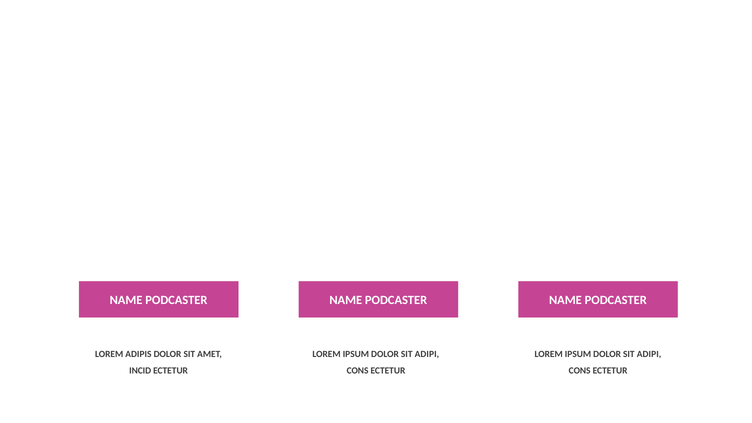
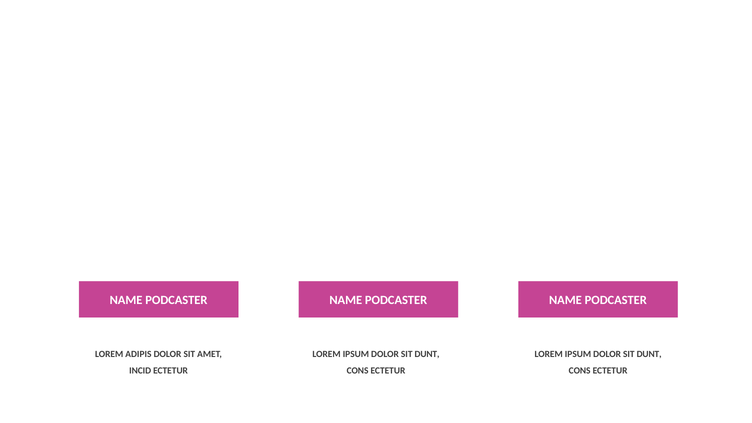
ADIPI at (427, 354): ADIPI -> DUNT
ADIPI at (649, 354): ADIPI -> DUNT
